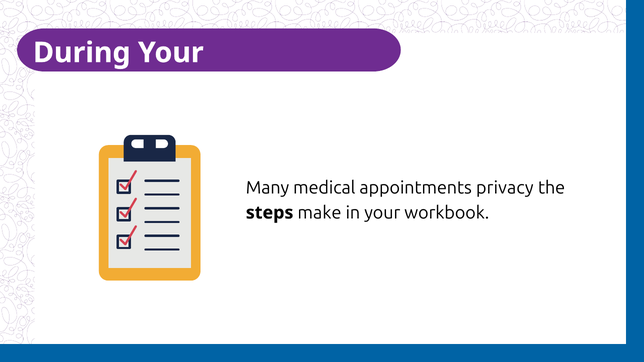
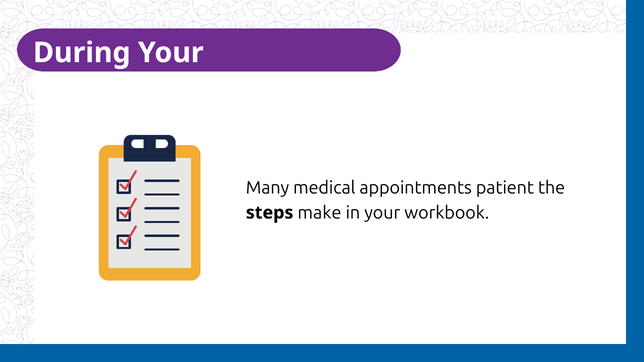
privacy: privacy -> patient
